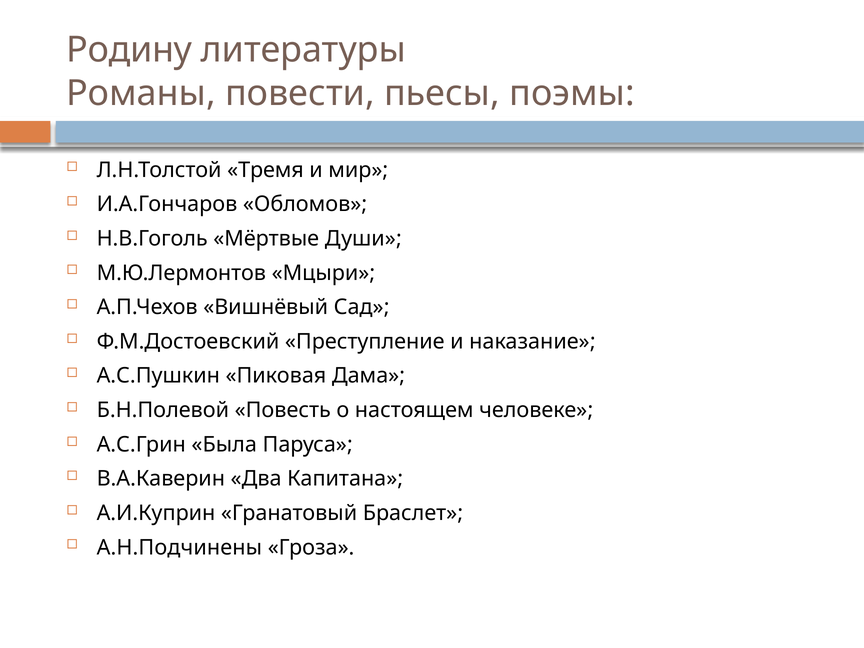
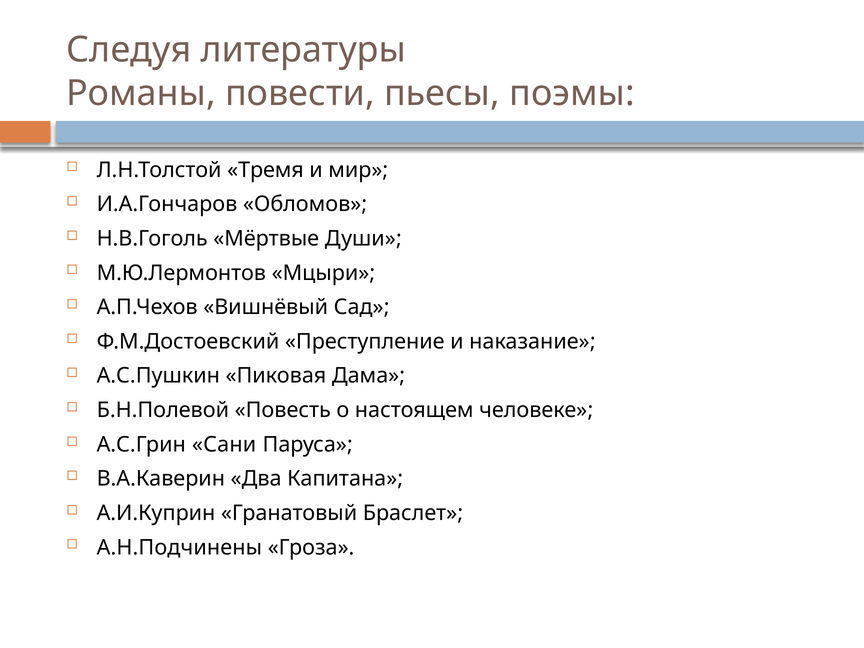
Родину: Родину -> Следуя
Была: Была -> Сани
